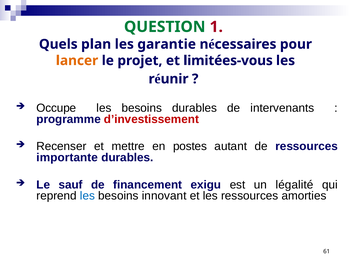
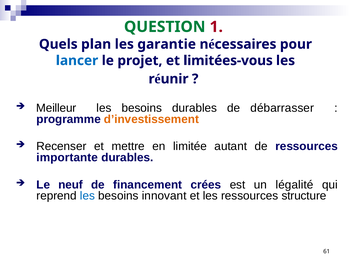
lancer colour: orange -> blue
Occupe: Occupe -> Meilleur
intervenants: intervenants -> débarrasser
d’investissement colour: red -> orange
postes: postes -> limitée
sauf: sauf -> neuf
exigu: exigu -> crées
amorties: amorties -> structure
